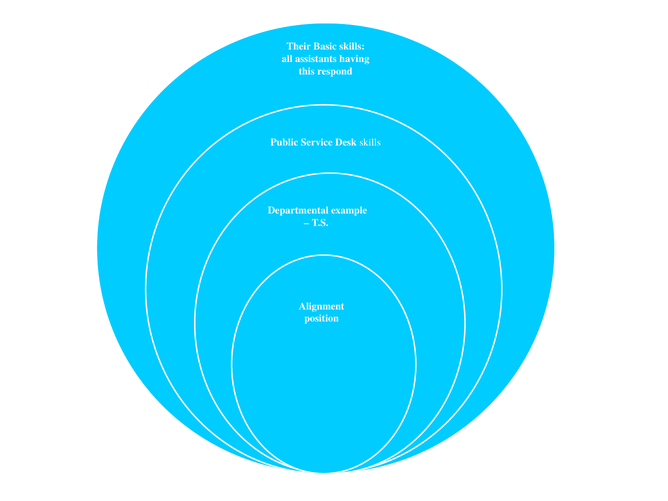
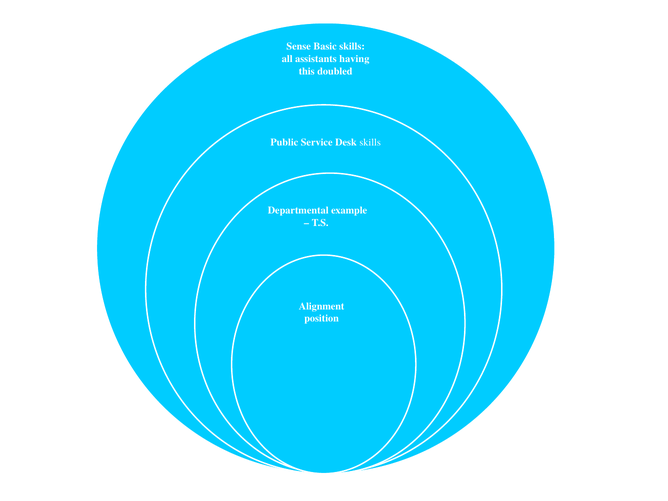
Their: Their -> Sense
respond: respond -> doubled
